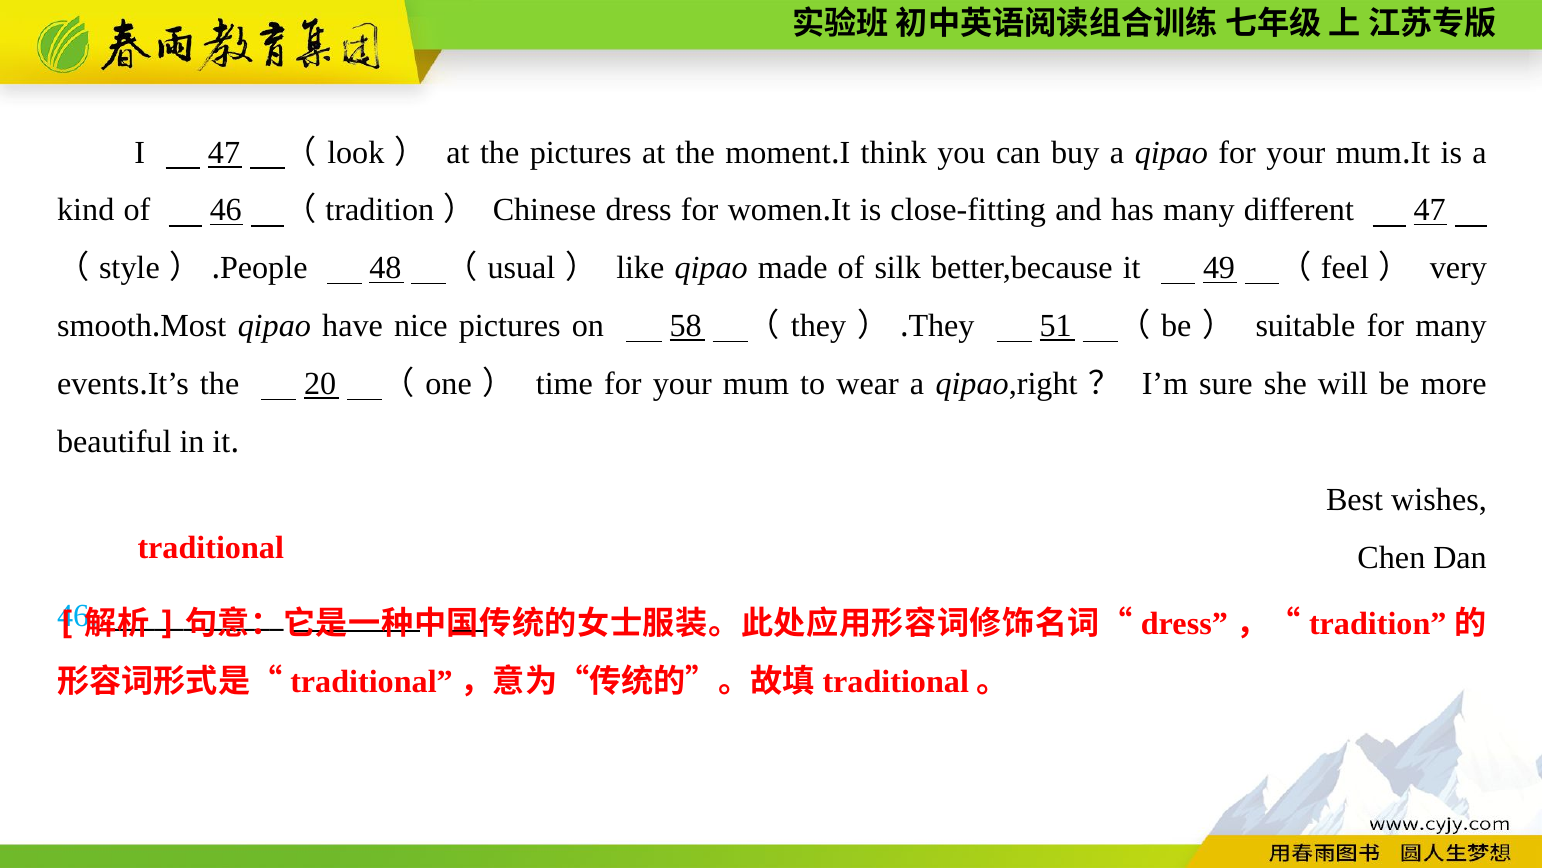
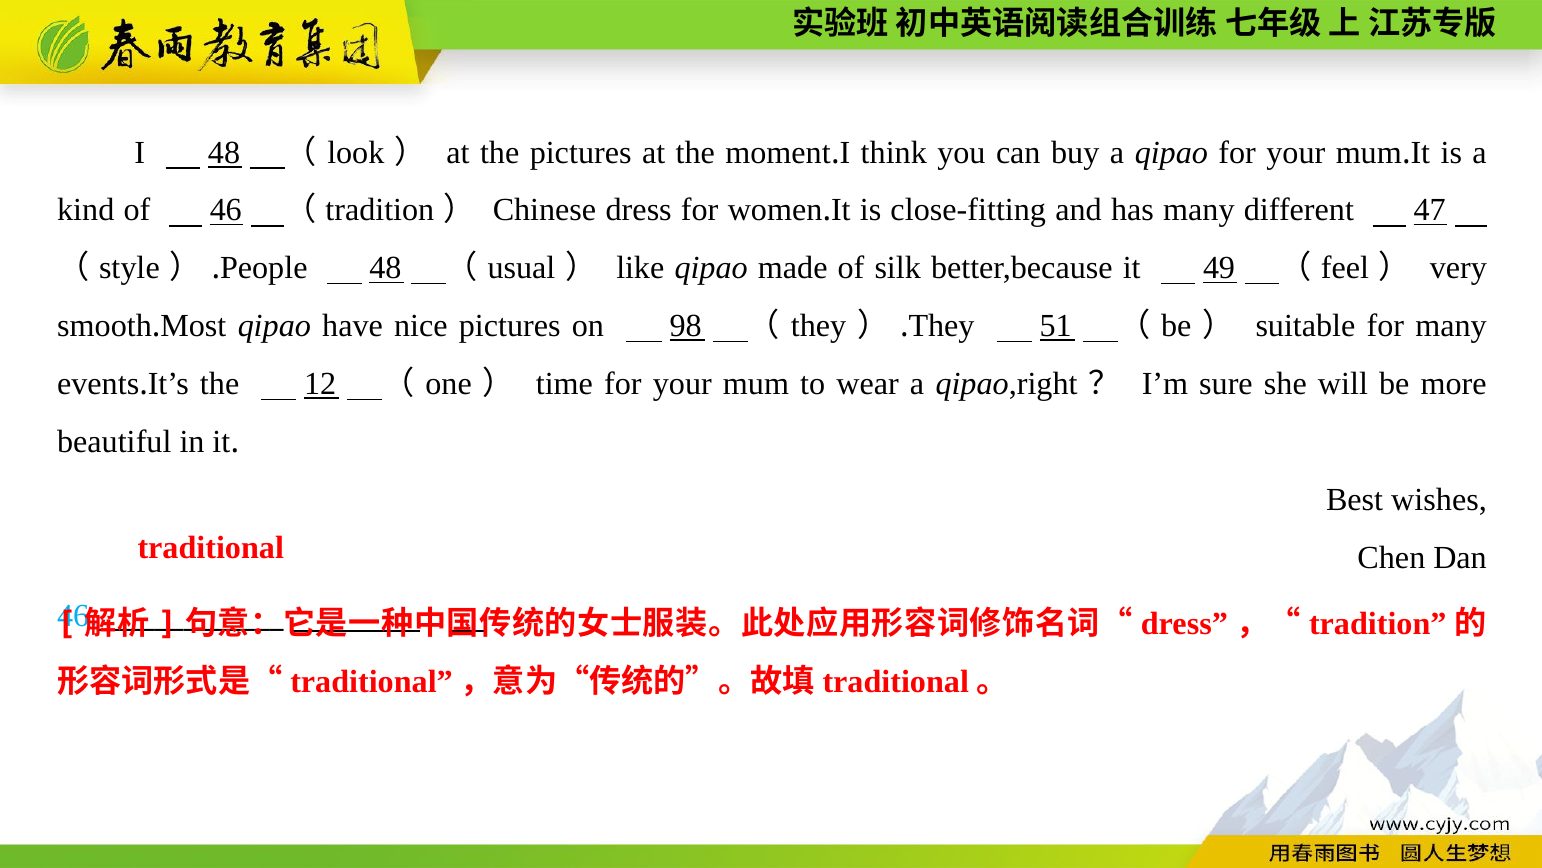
I 47: 47 -> 48
58: 58 -> 98
20: 20 -> 12
